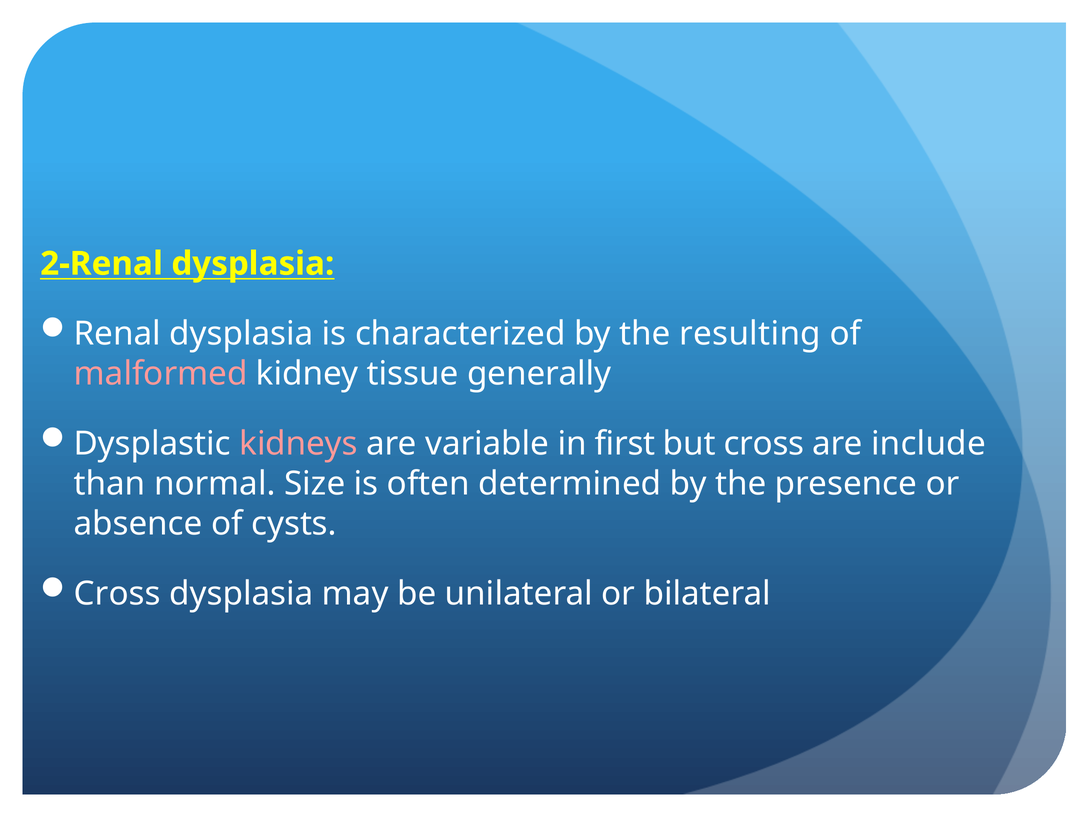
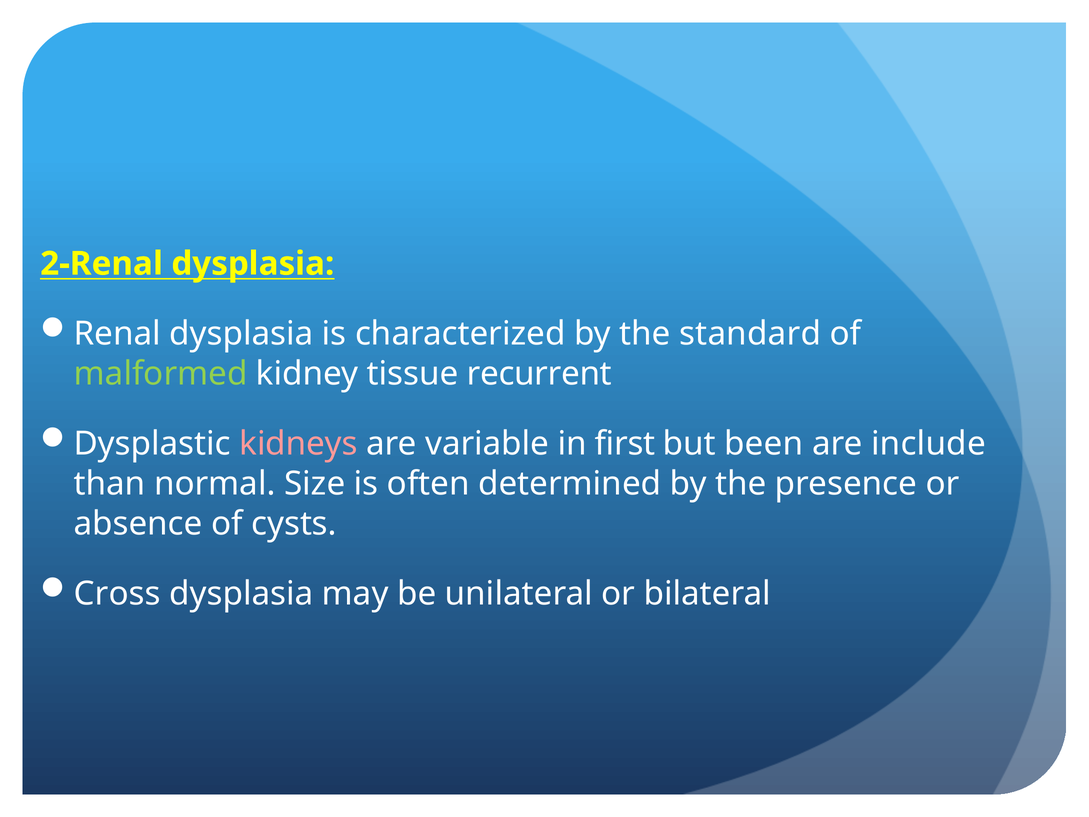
resulting: resulting -> standard
malformed colour: pink -> light green
generally: generally -> recurrent
but cross: cross -> been
